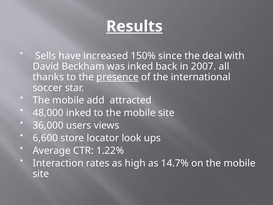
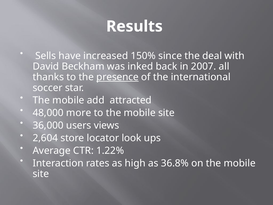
Results underline: present -> none
48,000 inked: inked -> more
6,600: 6,600 -> 2,604
14.7%: 14.7% -> 36.8%
